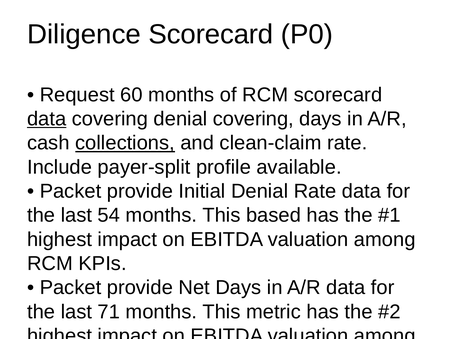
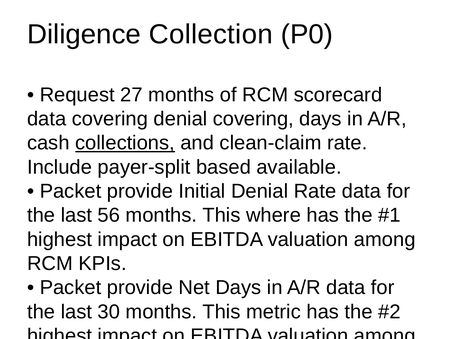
Diligence Scorecard: Scorecard -> Collection
60: 60 -> 27
data at (47, 119) underline: present -> none
profile: profile -> based
54: 54 -> 56
based: based -> where
71: 71 -> 30
